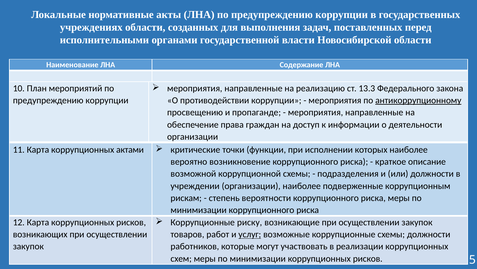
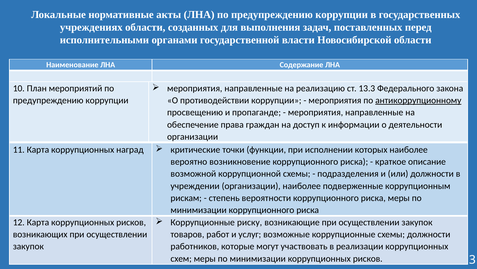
актами: актами -> наград
услуг underline: present -> none
5: 5 -> 3
